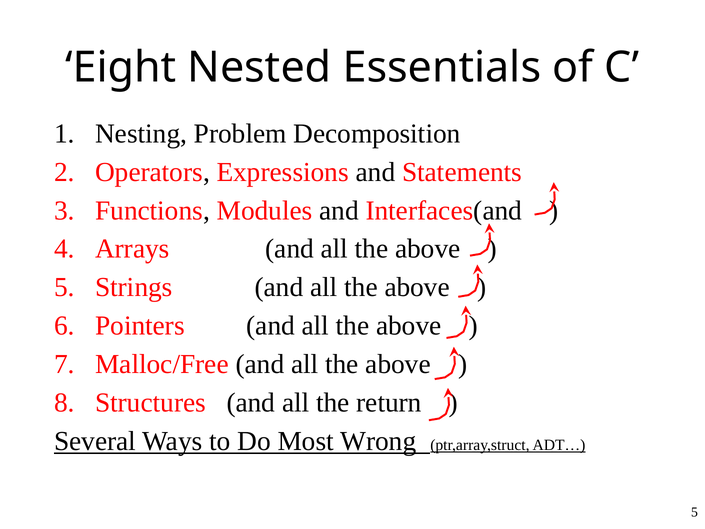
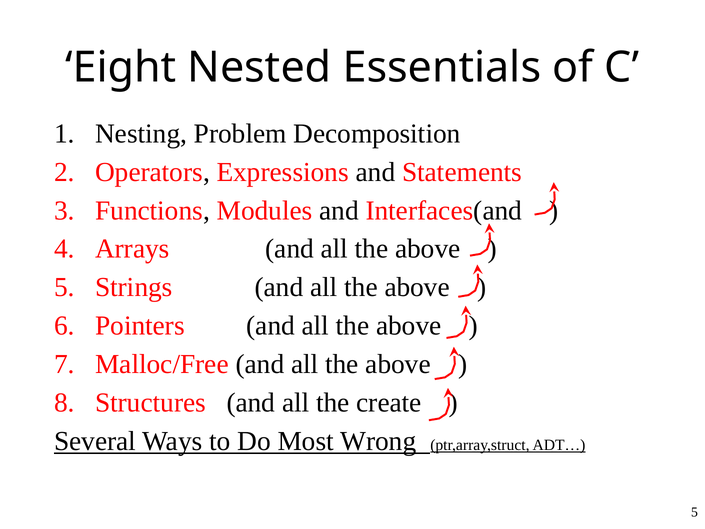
return: return -> create
